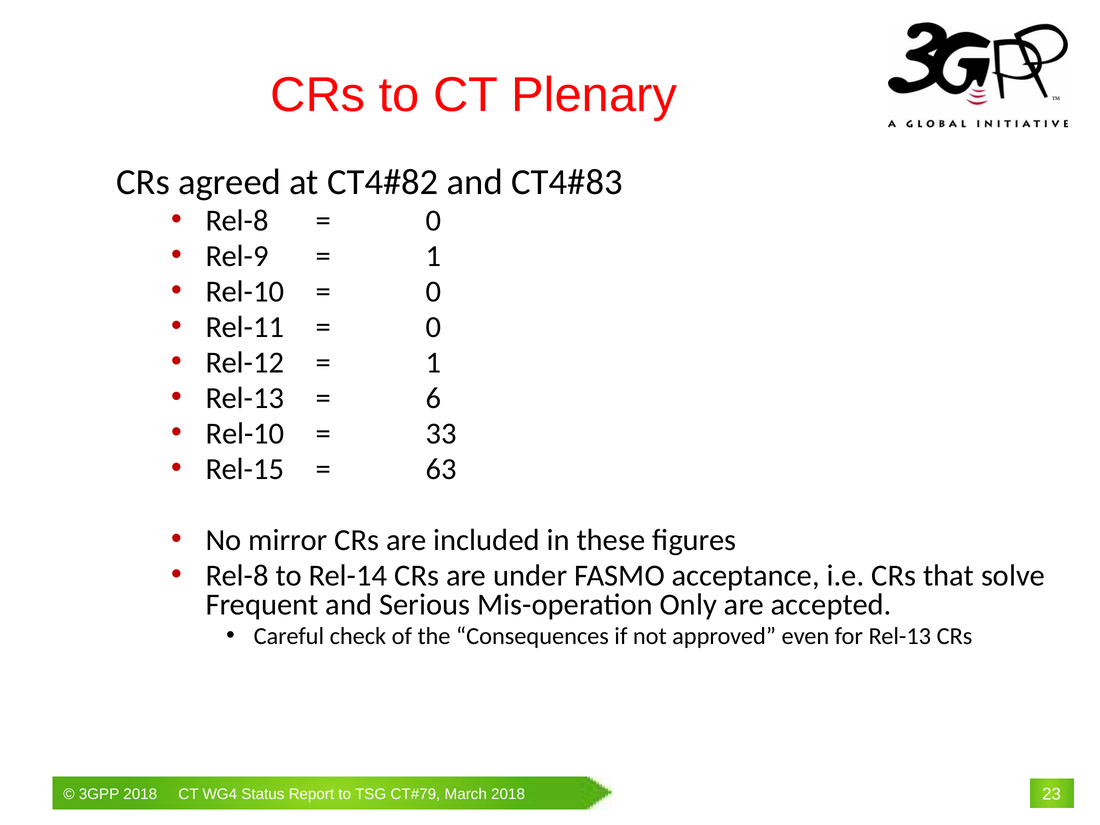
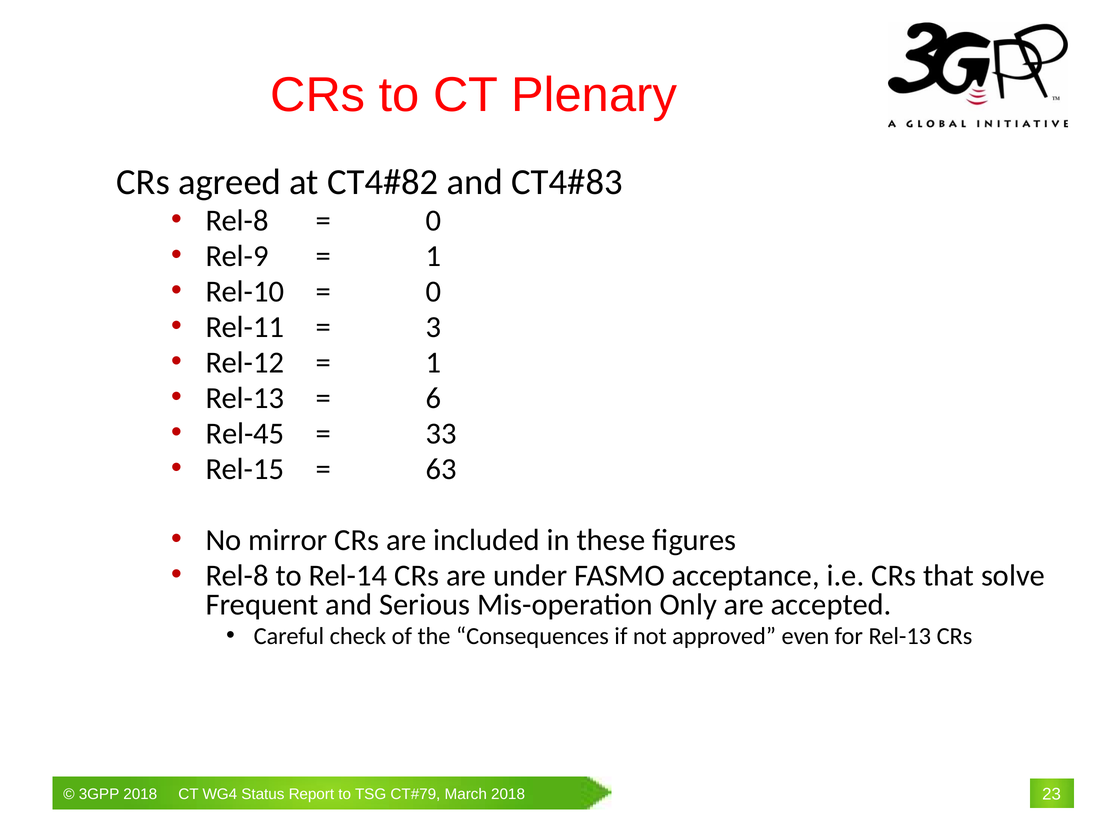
0 at (433, 327): 0 -> 3
Rel-10 at (245, 434): Rel-10 -> Rel-45
